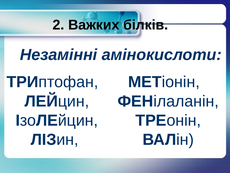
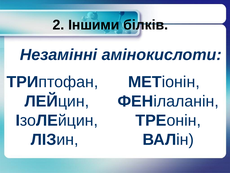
Важких: Важких -> Іншими
